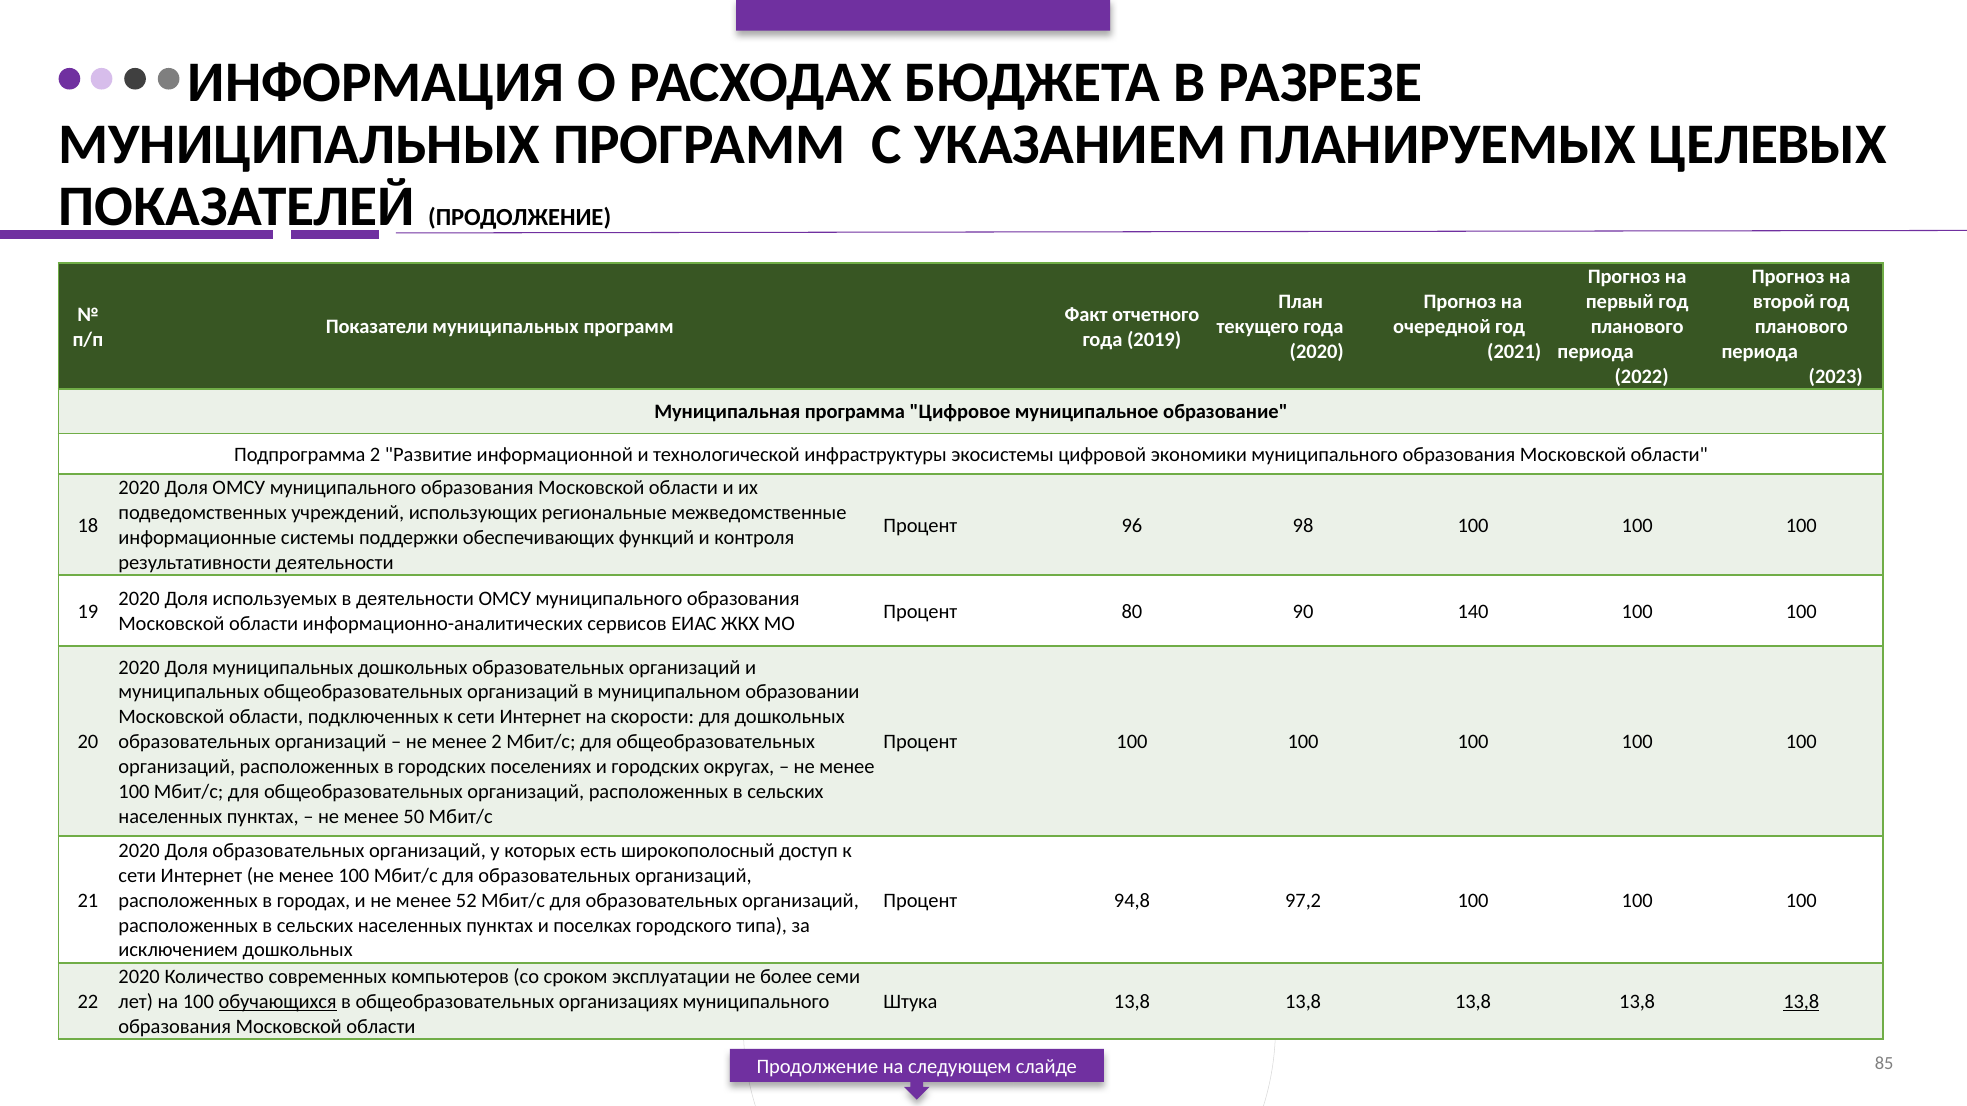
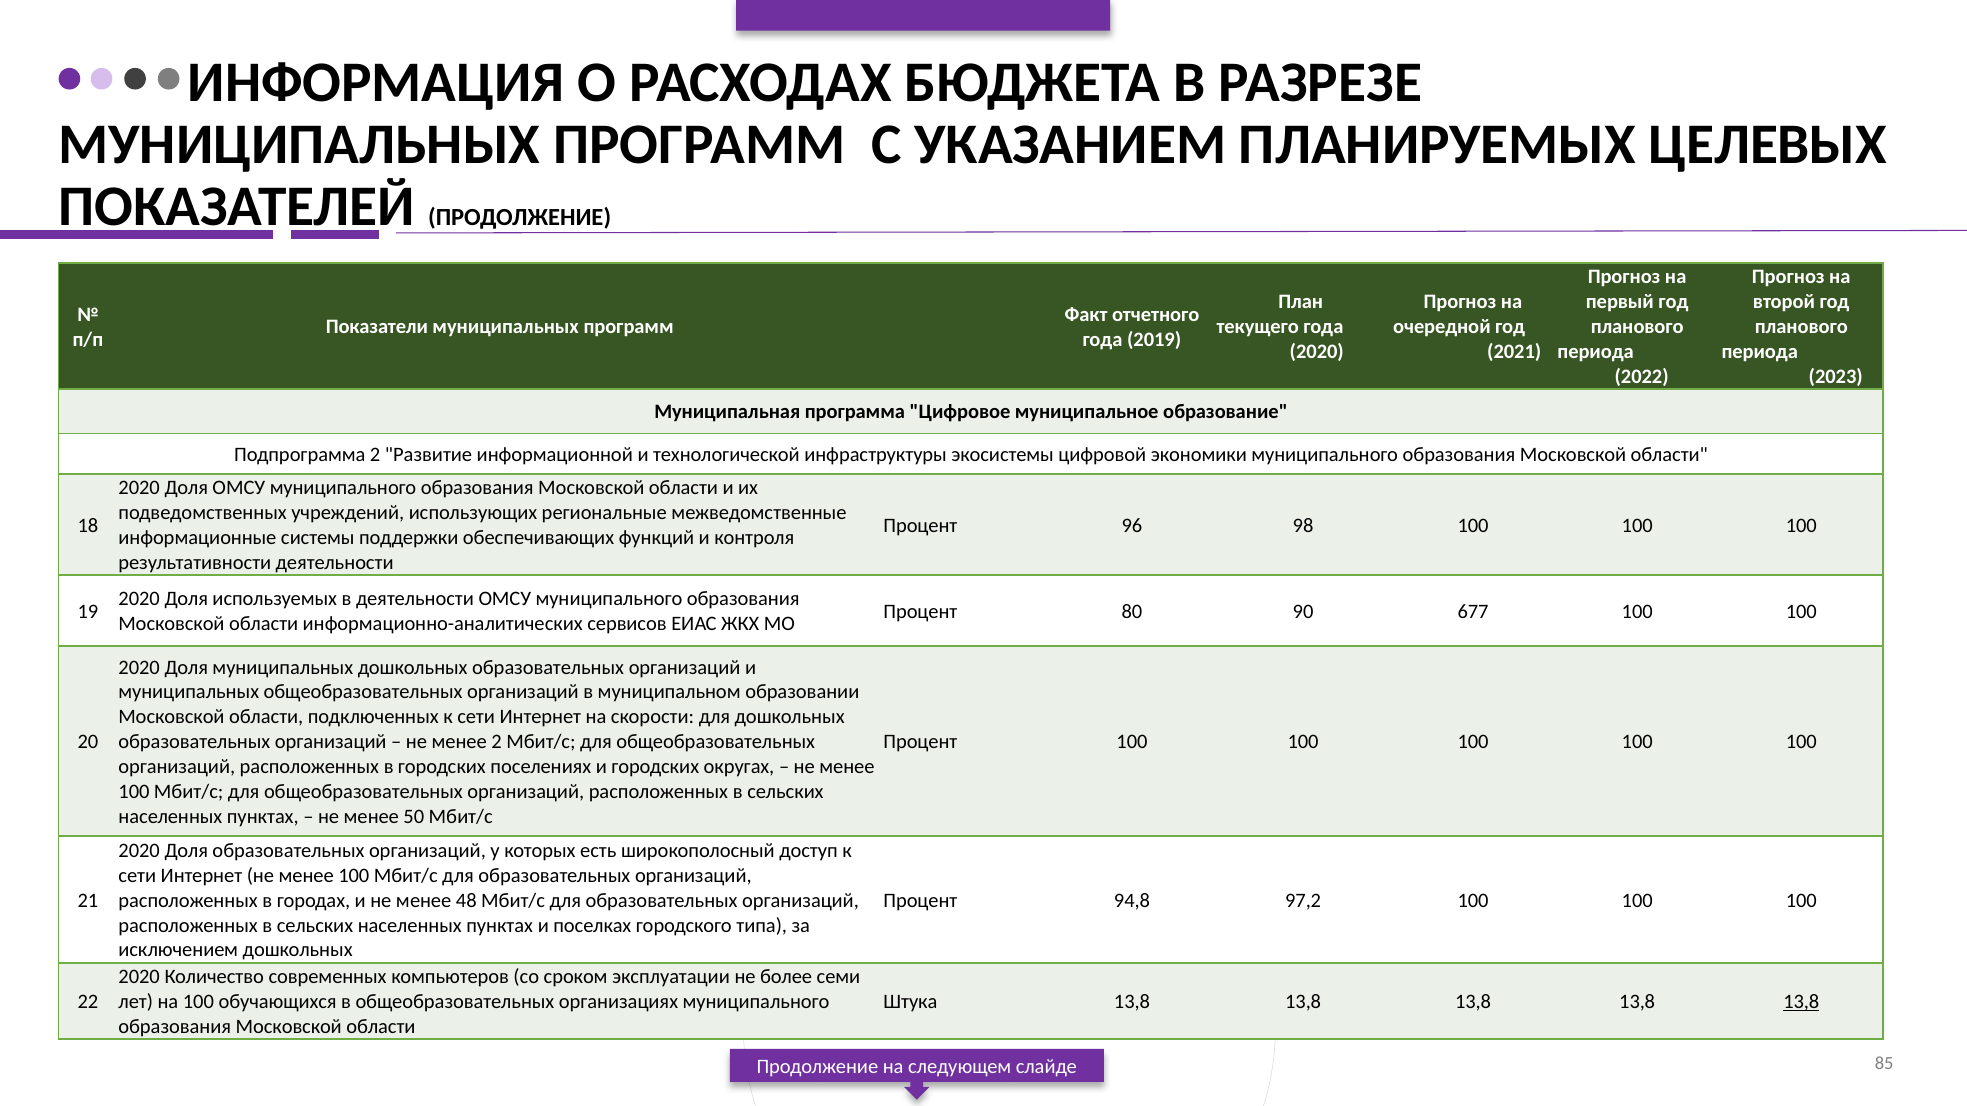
140: 140 -> 677
52: 52 -> 48
обучающихся underline: present -> none
